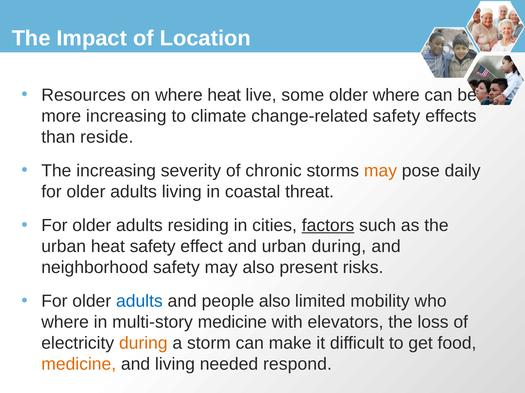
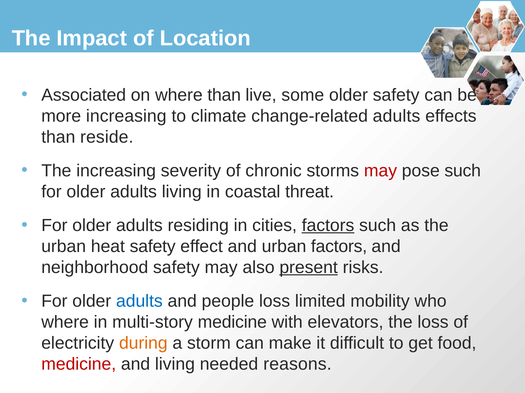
Resources: Resources -> Associated
where heat: heat -> than
older where: where -> safety
change-related safety: safety -> adults
may at (380, 171) colour: orange -> red
pose daily: daily -> such
urban during: during -> factors
present underline: none -> present
people also: also -> loss
medicine at (79, 365) colour: orange -> red
respond: respond -> reasons
